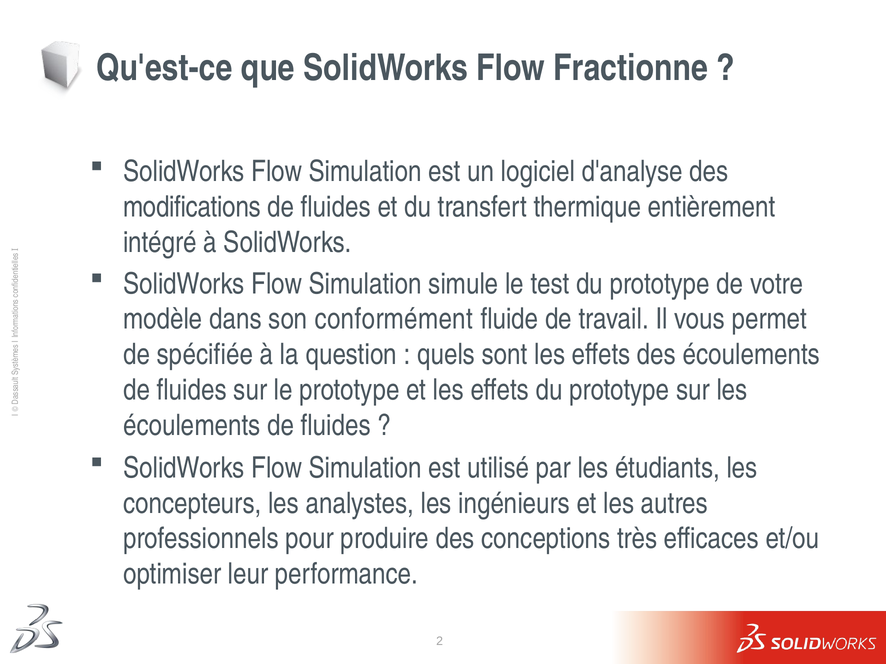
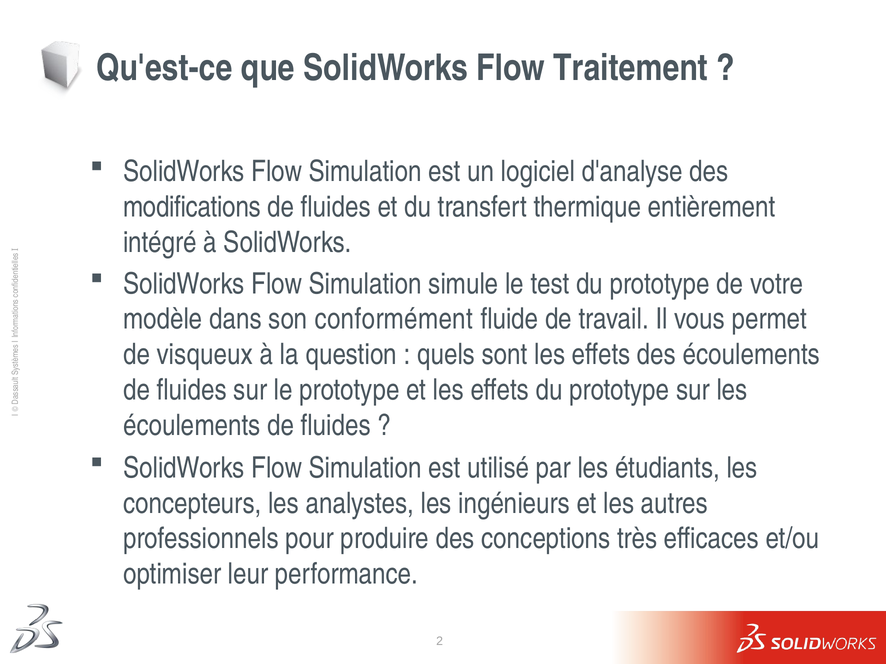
Fractionne: Fractionne -> Traitement
spécifiée: spécifiée -> visqueux
